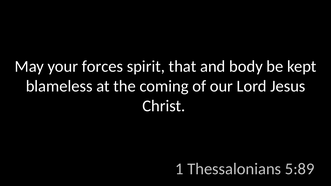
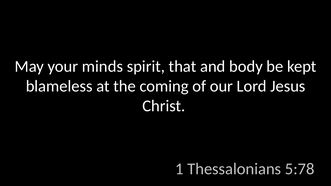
forces: forces -> minds
5:89: 5:89 -> 5:78
